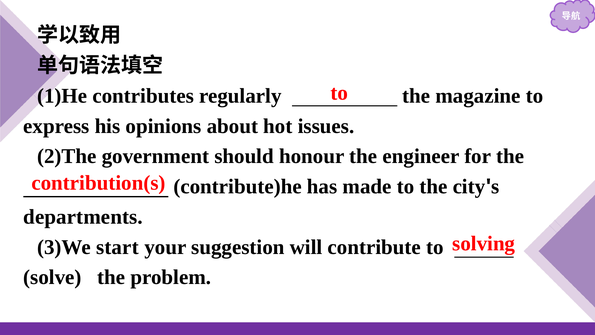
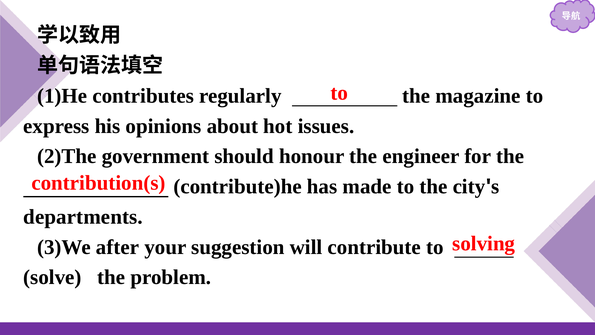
start: start -> after
